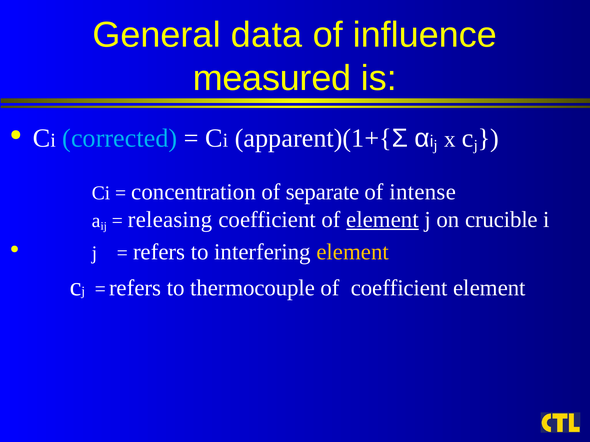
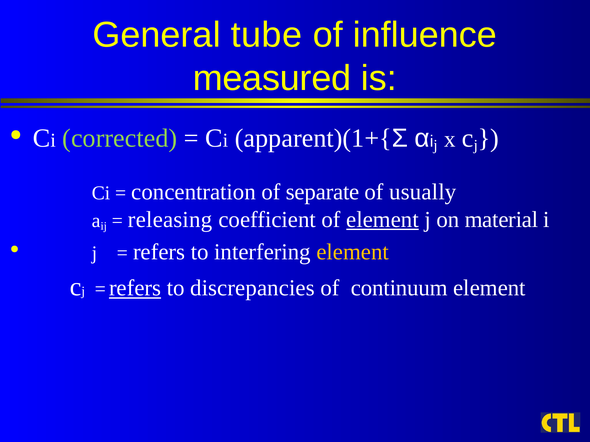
data: data -> tube
corrected colour: light blue -> light green
intense: intense -> usually
crucible: crucible -> material
refers at (135, 288) underline: none -> present
thermocouple: thermocouple -> discrepancies
of coefficient: coefficient -> continuum
